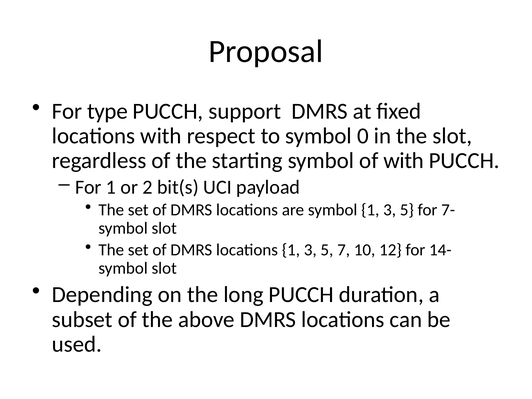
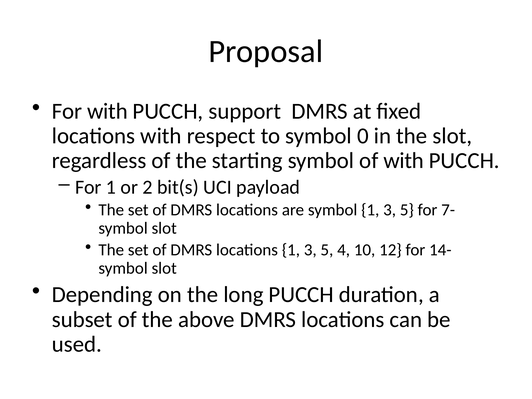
For type: type -> with
7: 7 -> 4
